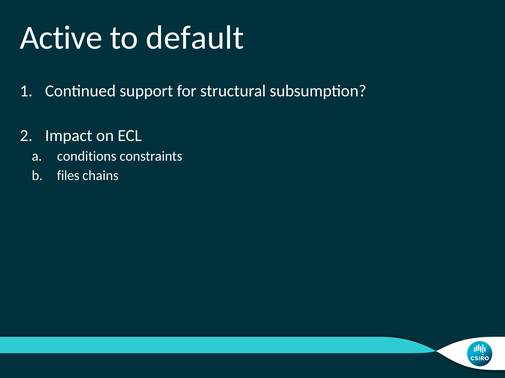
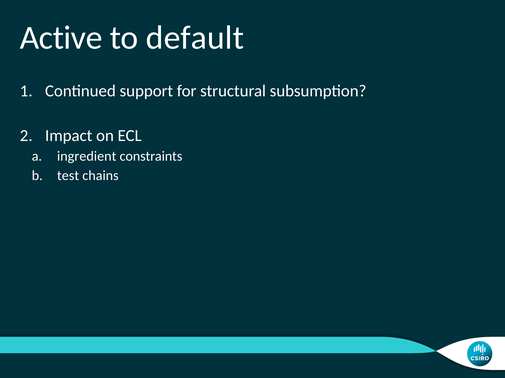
conditions: conditions -> ingredient
files: files -> test
